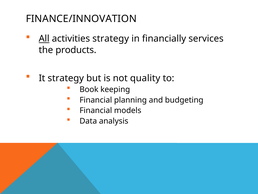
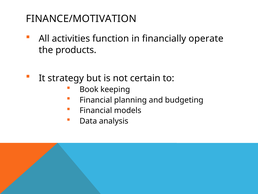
FINANCE/INNOVATION: FINANCE/INNOVATION -> FINANCE/MOTIVATION
All underline: present -> none
activities strategy: strategy -> function
services: services -> operate
quality: quality -> certain
